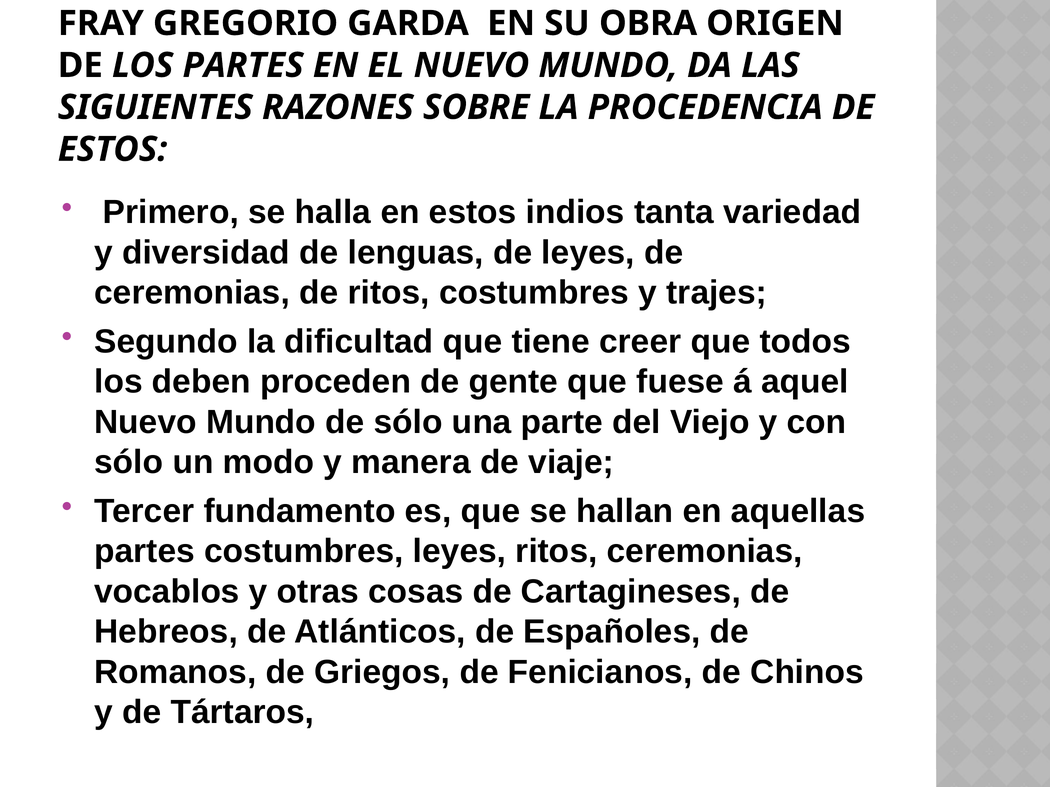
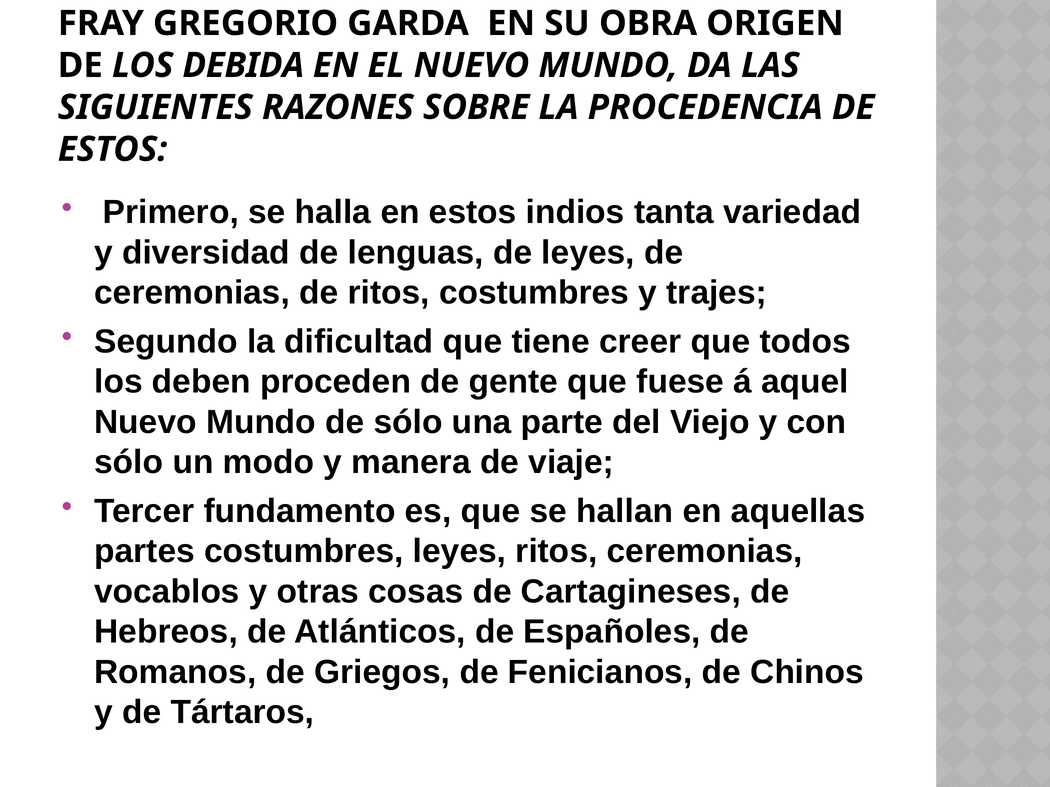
LOS PARTES: PARTES -> DEBIDA
